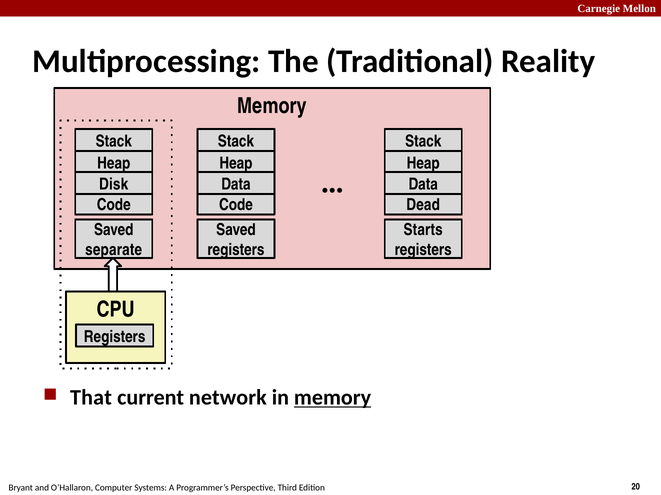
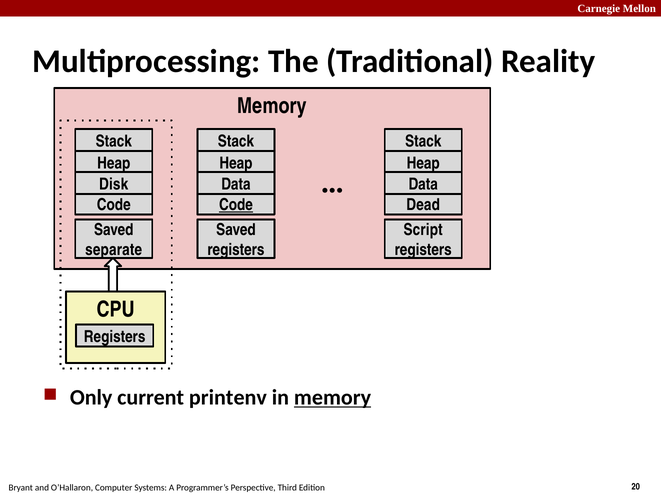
Code at (236, 205) underline: none -> present
Starts: Starts -> Script
That: That -> Only
network: network -> printenv
